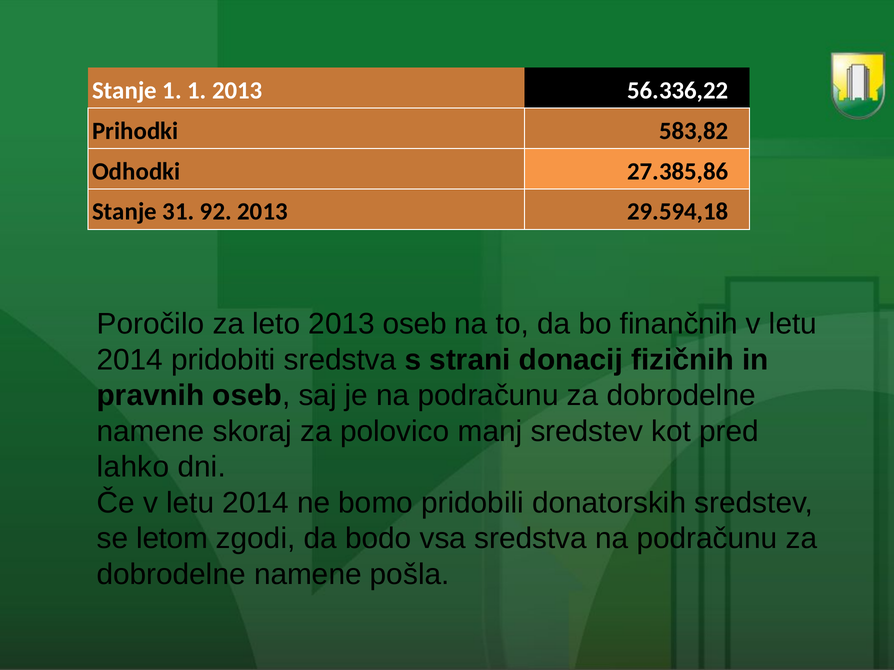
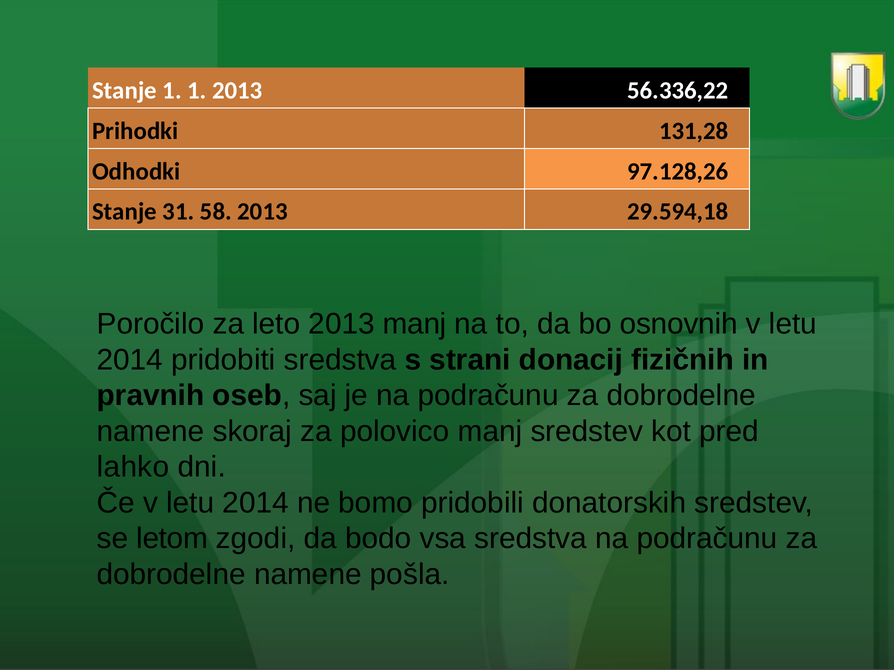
583,82: 583,82 -> 131,28
27.385,86: 27.385,86 -> 97.128,26
92: 92 -> 58
2013 oseb: oseb -> manj
finančnih: finančnih -> osnovnih
